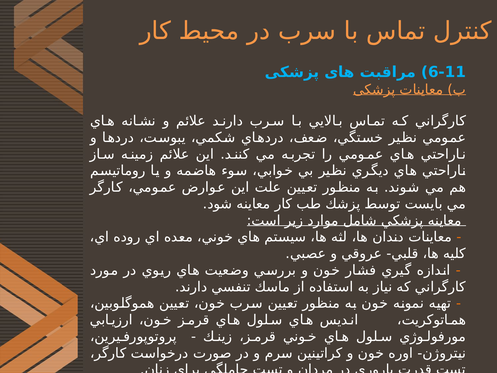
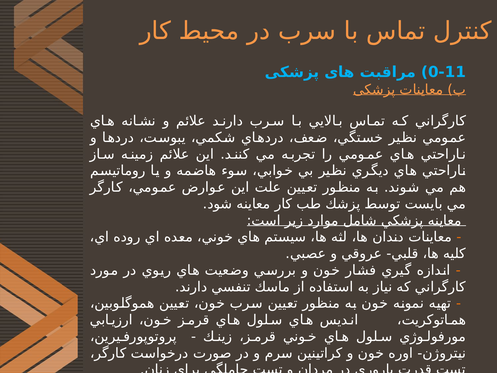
6-11: 6-11 -> 0-11
